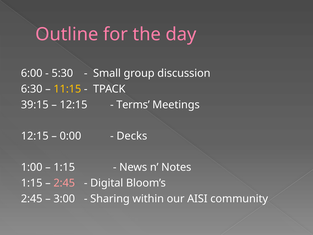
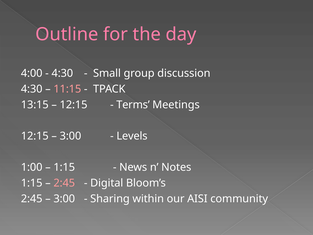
6:00: 6:00 -> 4:00
5:30 at (62, 73): 5:30 -> 4:30
6:30 at (32, 89): 6:30 -> 4:30
11:15 colour: yellow -> pink
39:15: 39:15 -> 13:15
0:00 at (70, 136): 0:00 -> 3:00
Decks: Decks -> Levels
